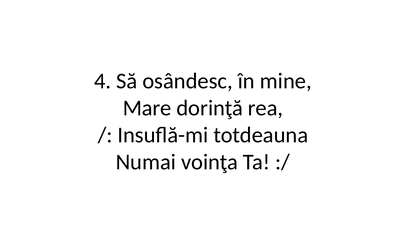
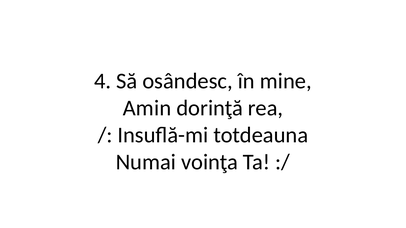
Mare: Mare -> Amin
